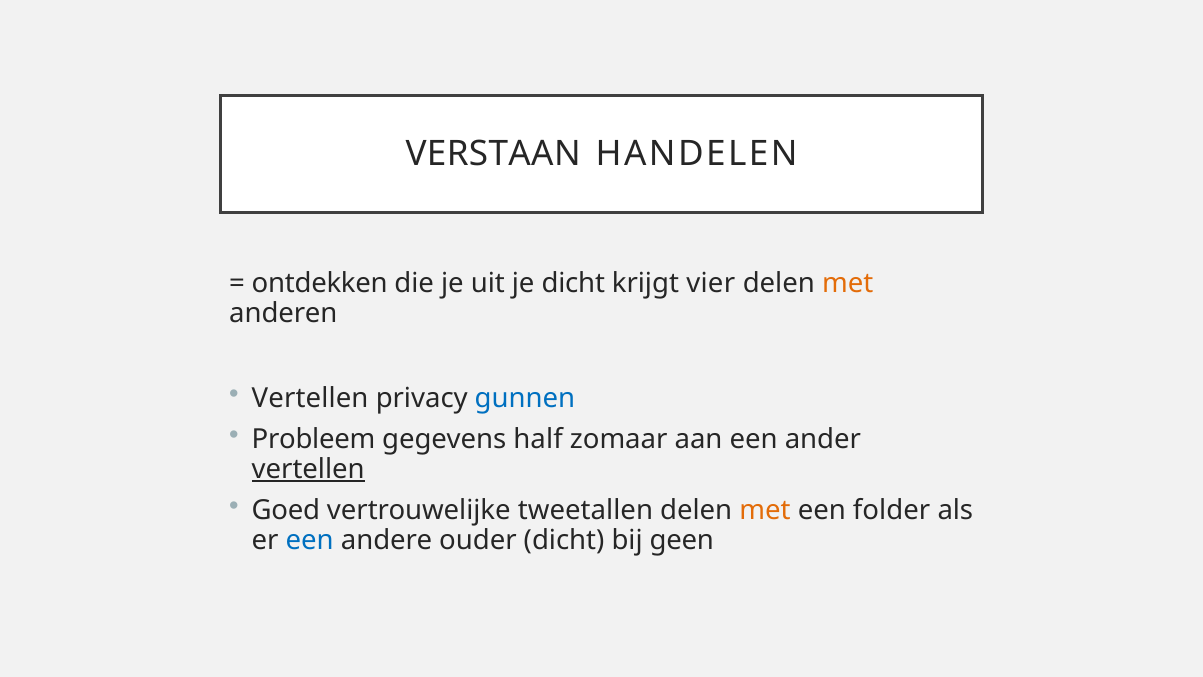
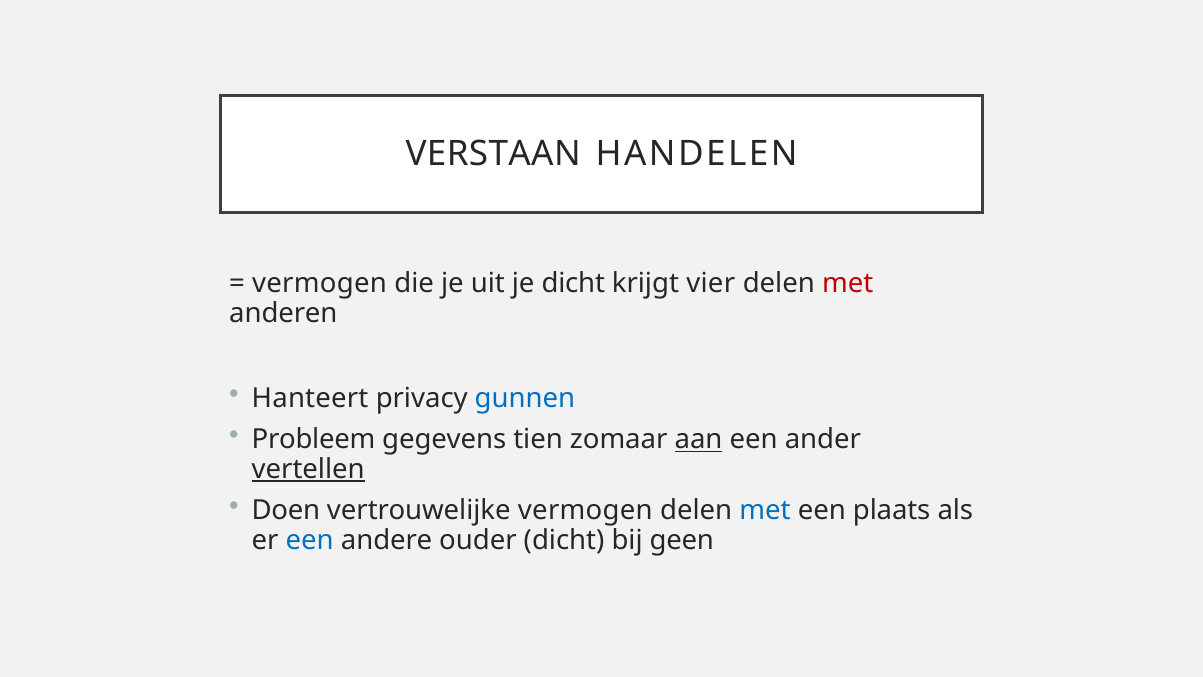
ontdekken at (320, 283): ontdekken -> vermogen
met at (848, 283) colour: orange -> red
Vertellen at (310, 398): Vertellen -> Hanteert
half: half -> tien
aan underline: none -> present
Goed: Goed -> Doen
vertrouwelijke tweetallen: tweetallen -> vermogen
met at (765, 510) colour: orange -> blue
folder: folder -> plaats
